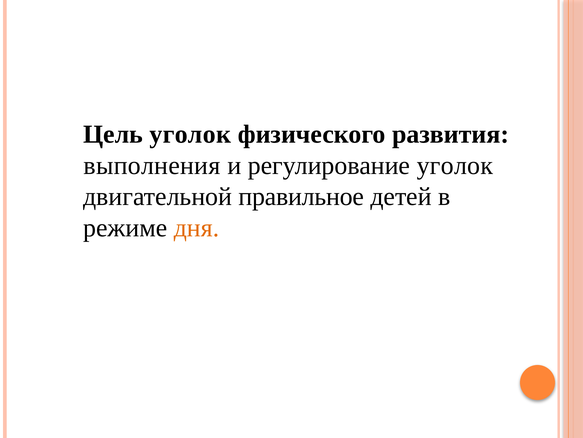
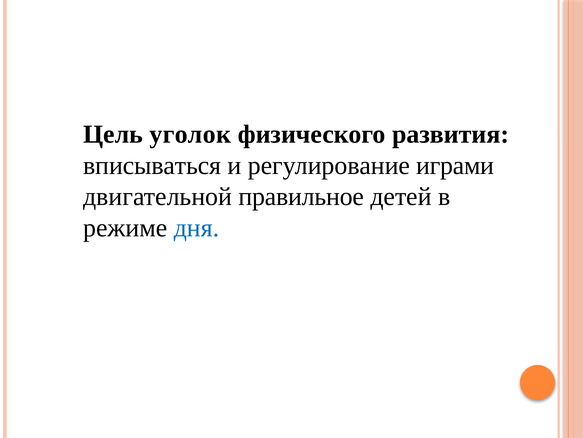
выполнения: выполнения -> вписываться
регулирование уголок: уголок -> играми
дня colour: orange -> blue
